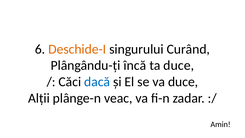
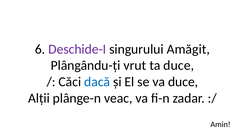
Deschide-I colour: orange -> purple
Curând: Curând -> Amăgit
încă: încă -> vrut
